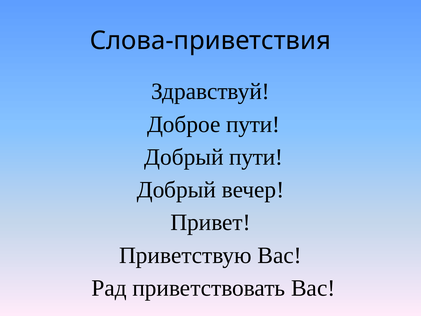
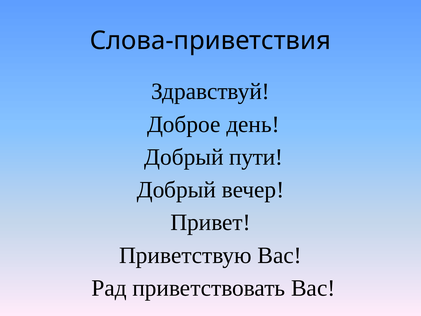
Доброе пути: пути -> день
